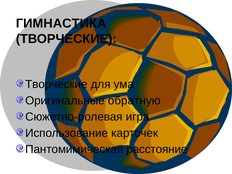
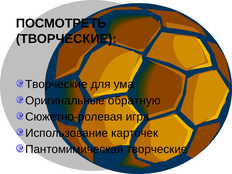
ГИМНАСТИКА: ГИМНАСТИКА -> ПОСМОТРЕТЬ
Пантомимическая расстояние: расстояние -> творческие
